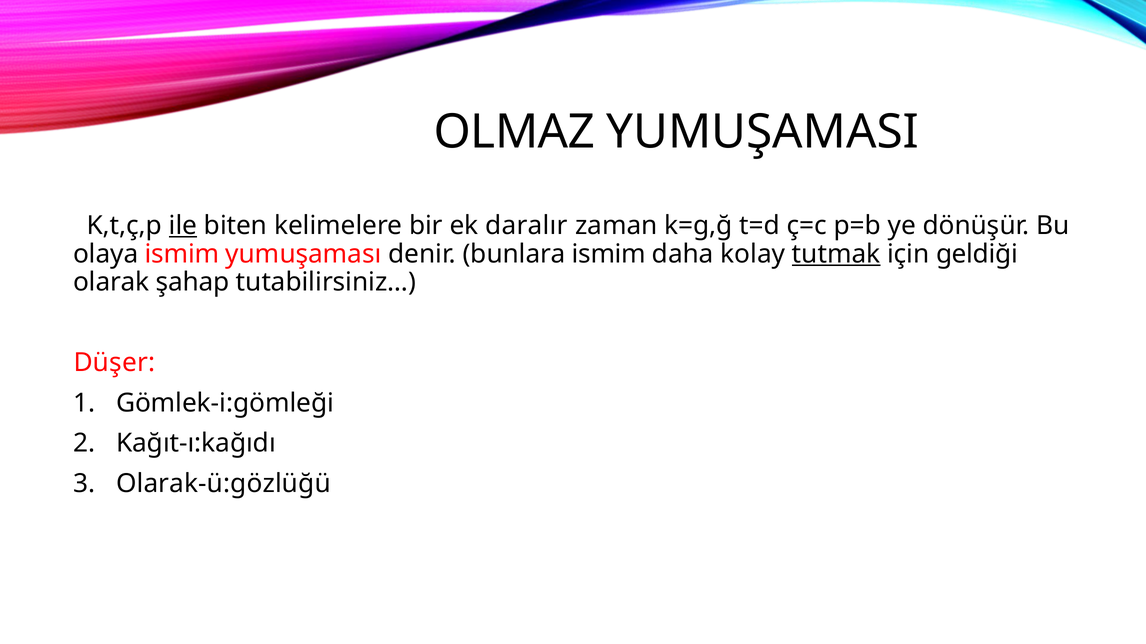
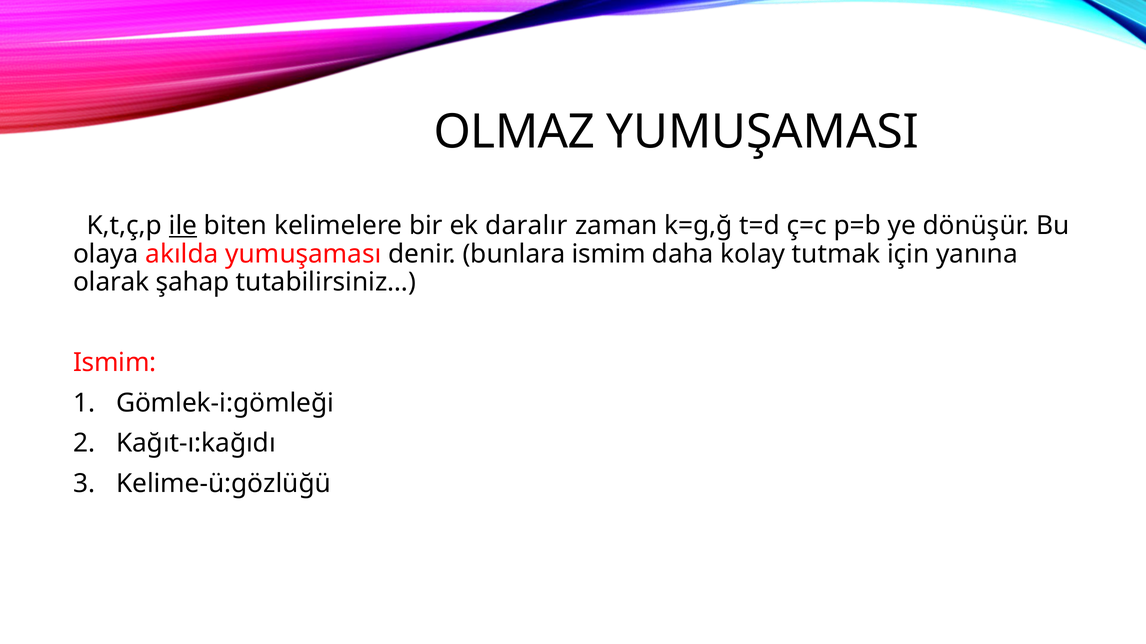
olaya ismim: ismim -> akılda
tutmak underline: present -> none
geldiği: geldiği -> yanına
Düşer at (115, 363): Düşer -> Ismim
Olarak-ü:gözlüğü: Olarak-ü:gözlüğü -> Kelime-ü:gözlüğü
